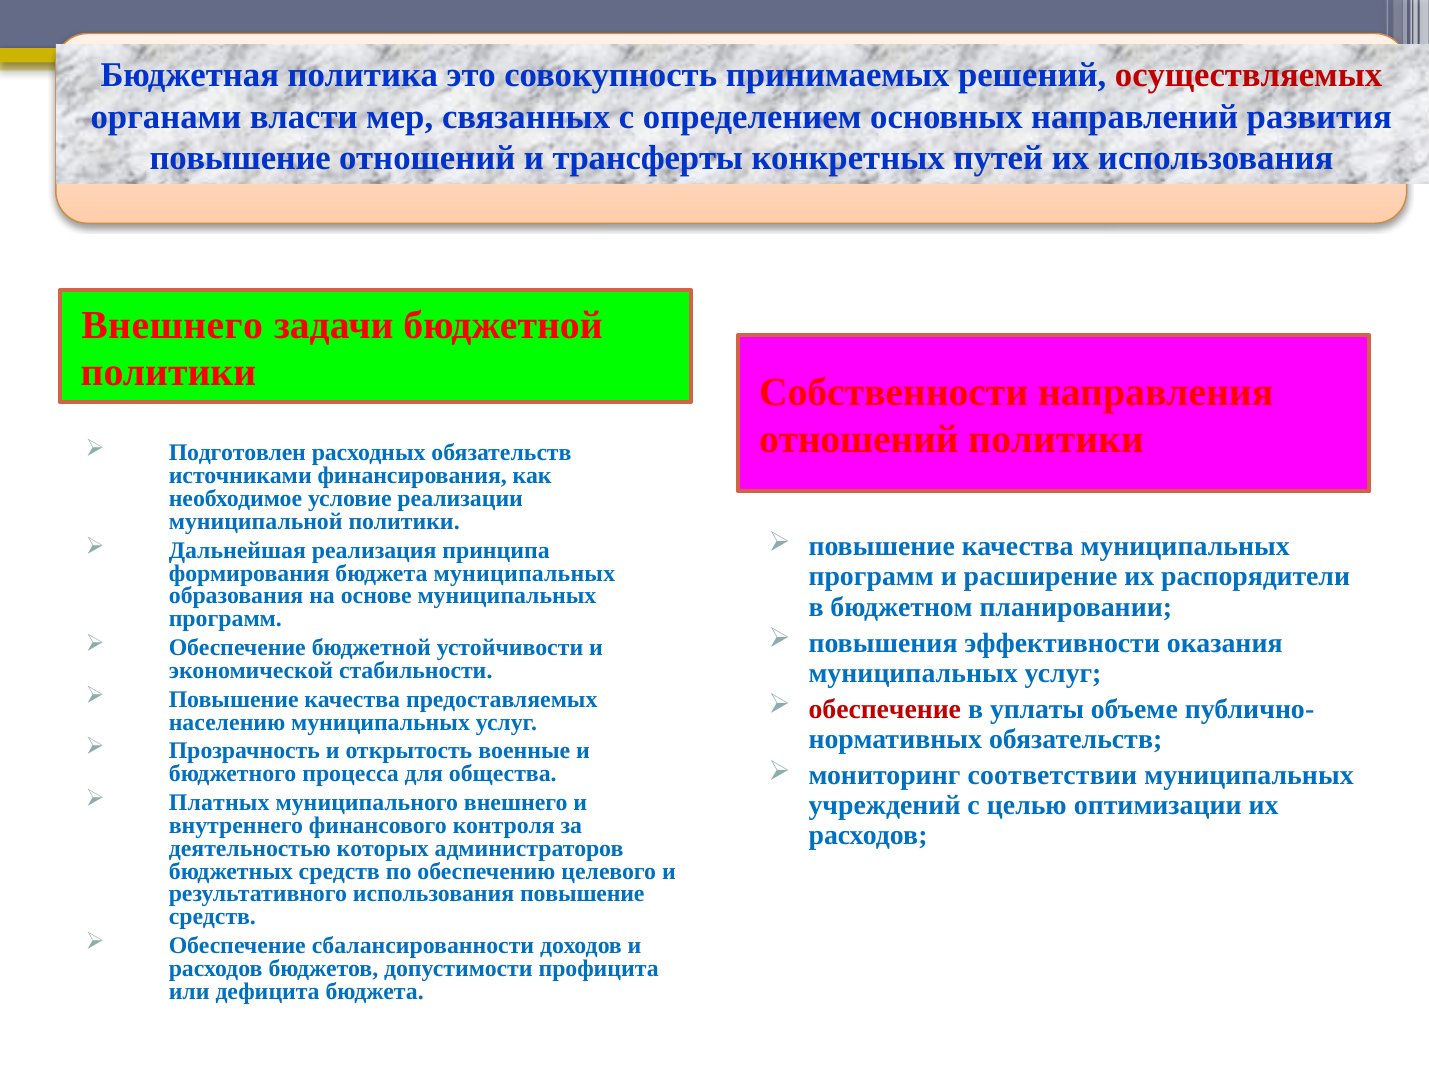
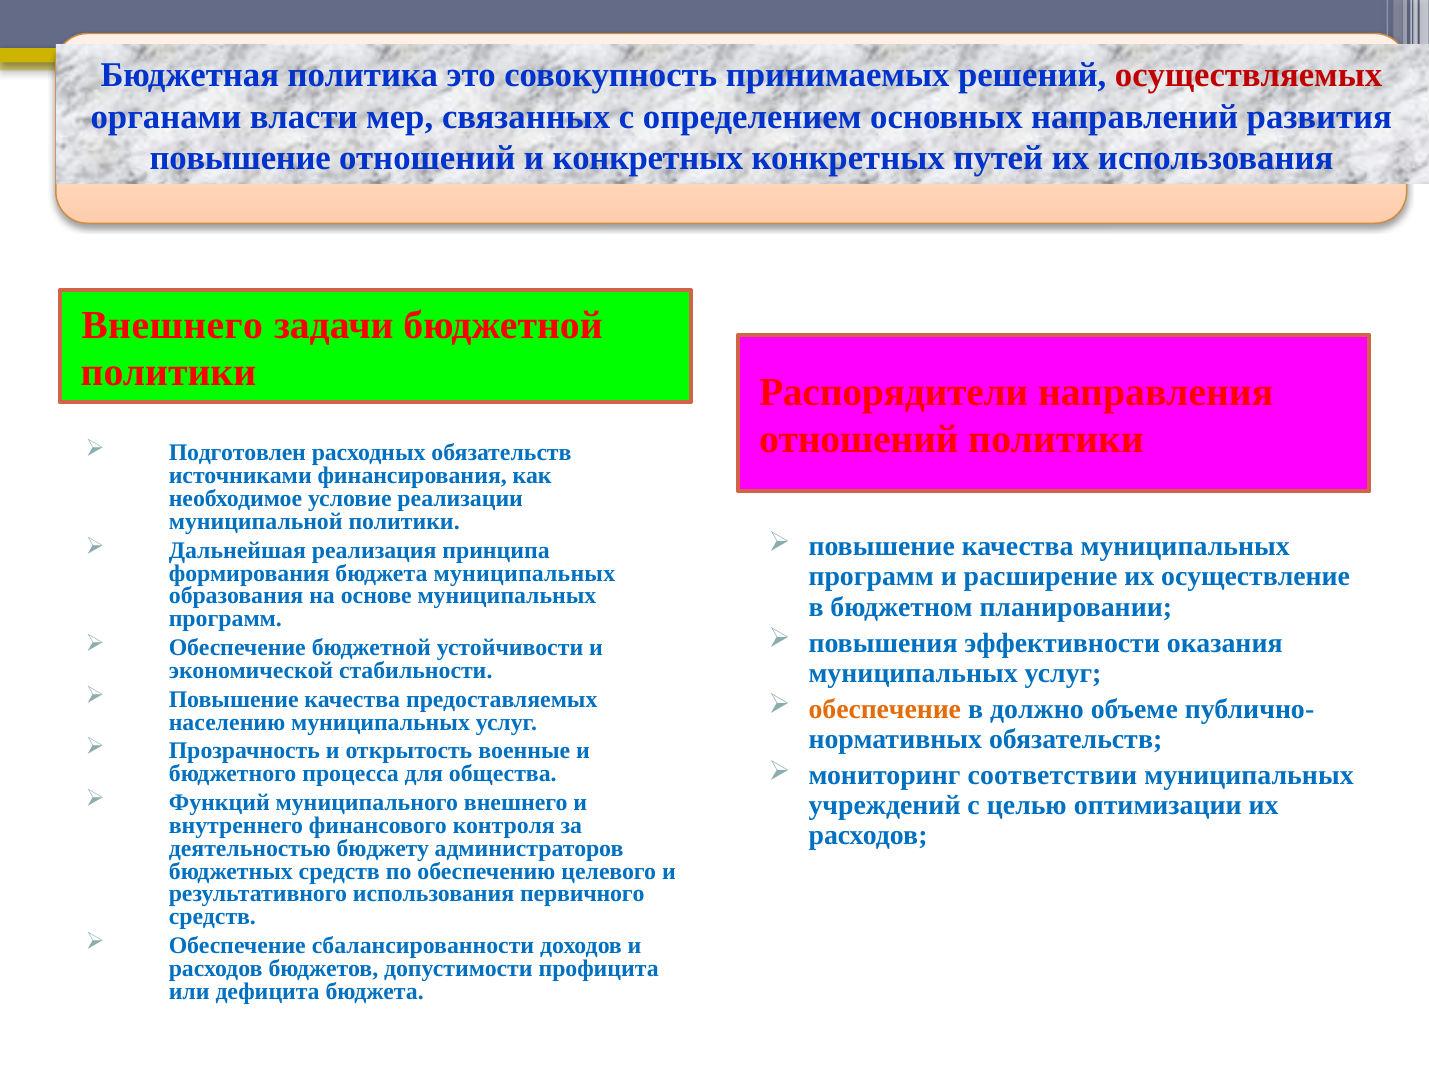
и трансферты: трансферты -> конкретных
Собственности: Собственности -> Распорядители
распорядители: распорядители -> осуществление
обеспечение at (885, 709) colour: red -> orange
уплаты: уплаты -> должно
Платных: Платных -> Функций
которых: которых -> бюджету
использования повышение: повышение -> первичного
